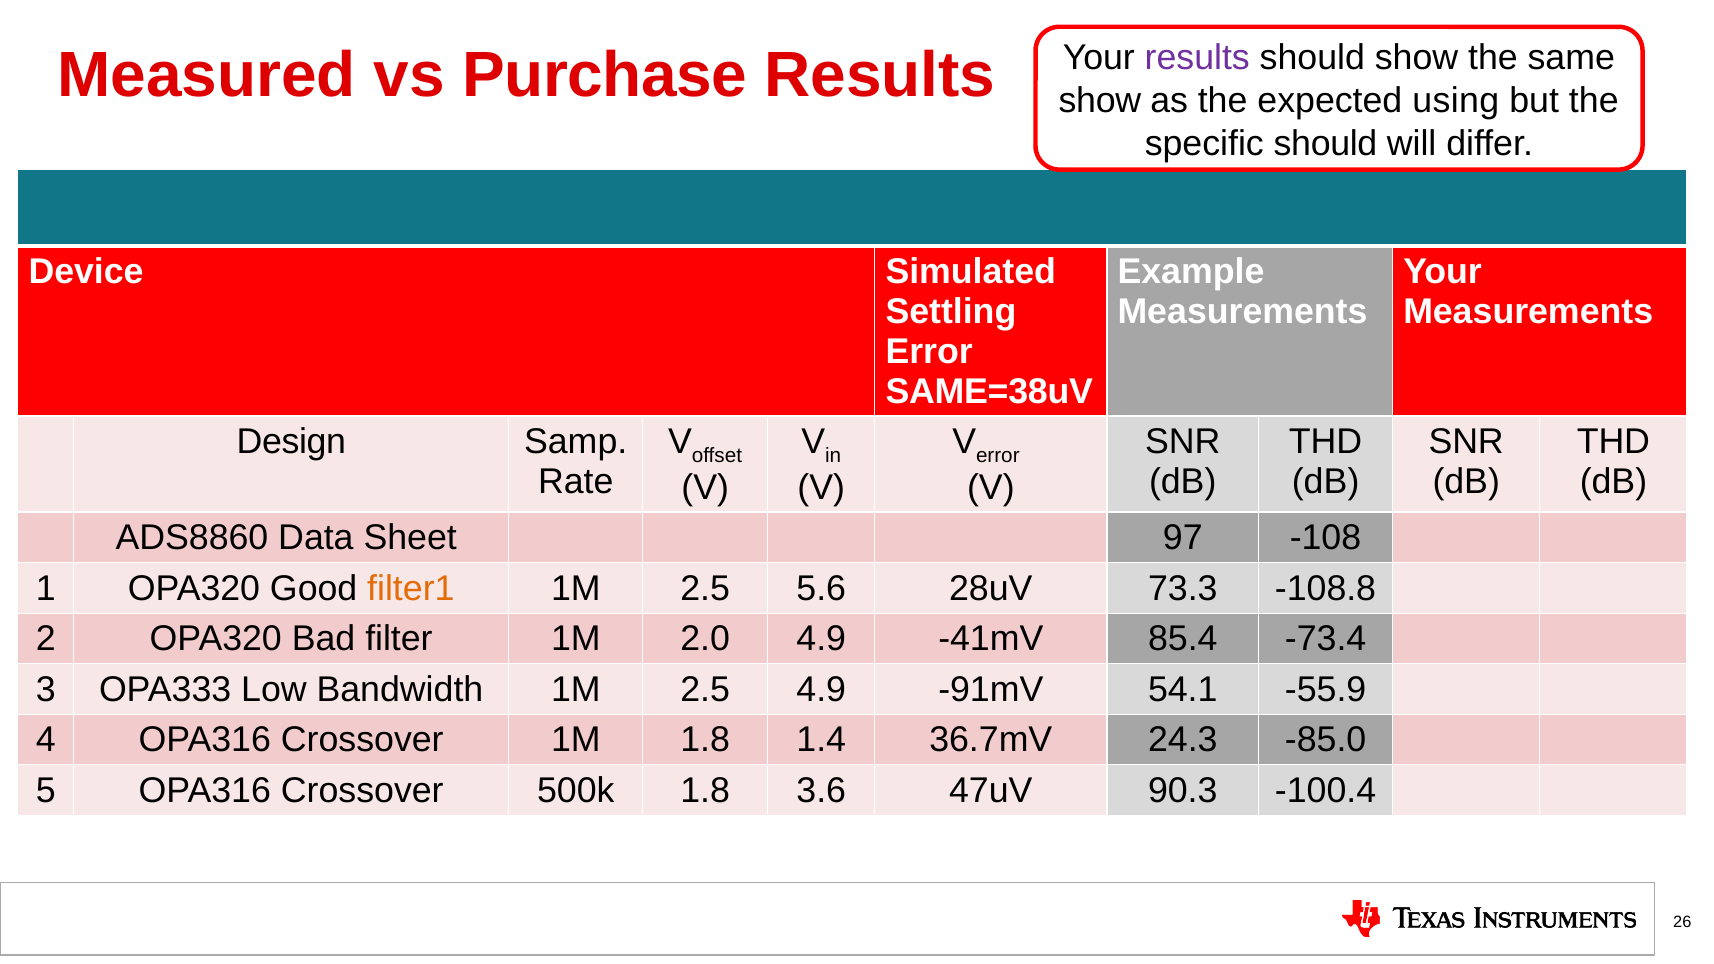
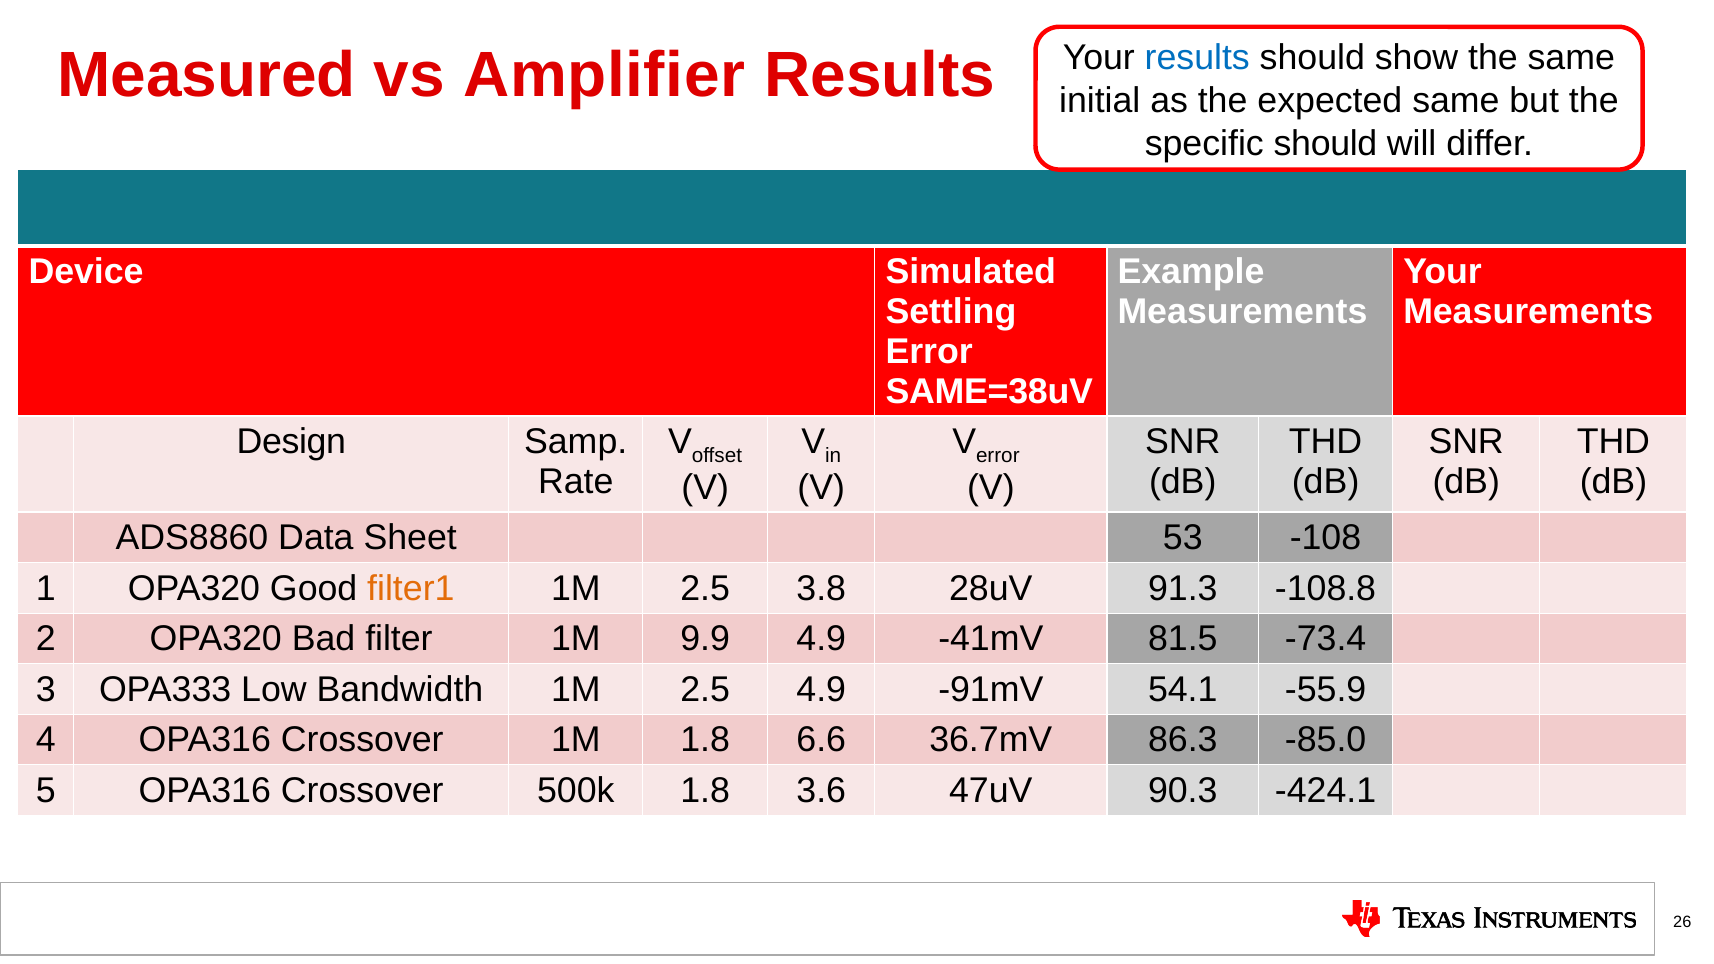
results at (1197, 58) colour: purple -> blue
Purchase: Purchase -> Amplifier
show at (1100, 101): show -> initial
expected using: using -> same
97: 97 -> 53
5.6: 5.6 -> 3.8
73.3: 73.3 -> 91.3
2.0: 2.0 -> 9.9
85.4: 85.4 -> 81.5
1.4: 1.4 -> 6.6
24.3: 24.3 -> 86.3
-100.4: -100.4 -> -424.1
